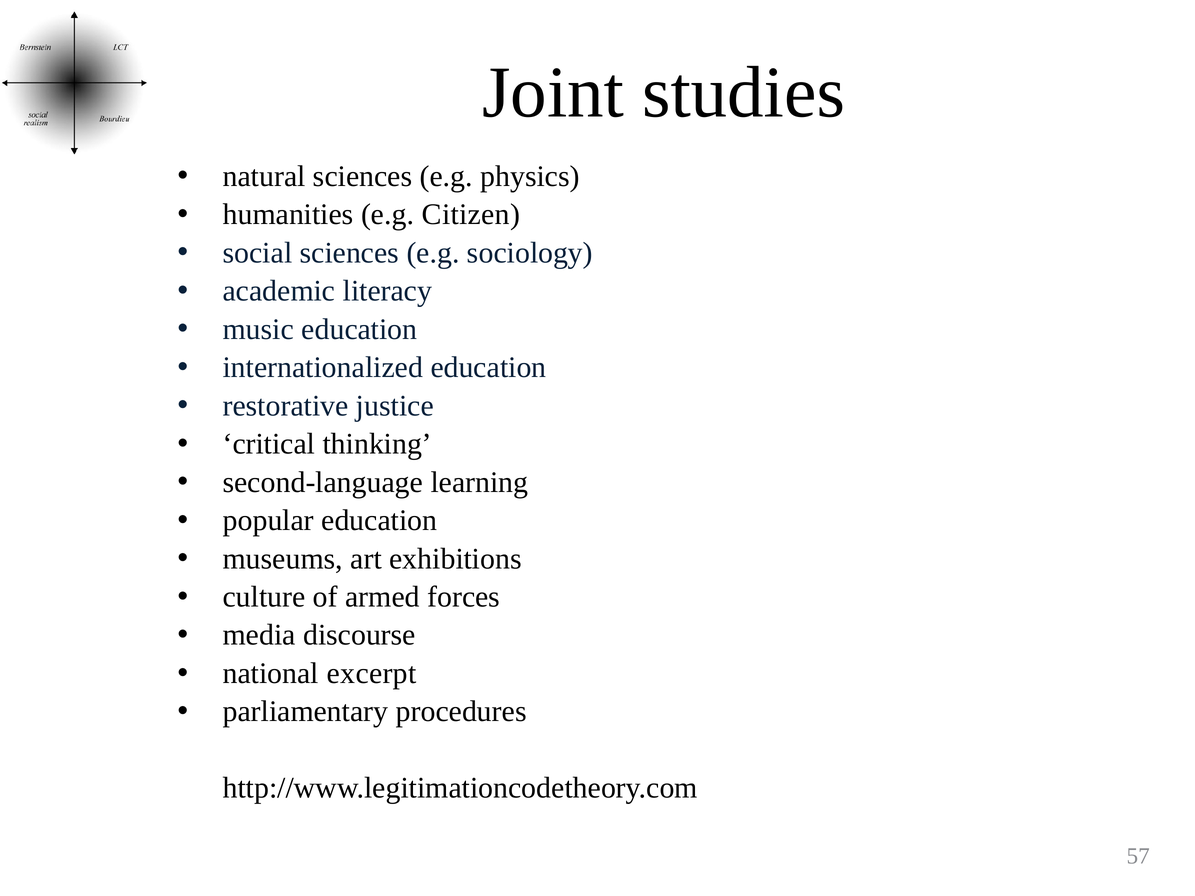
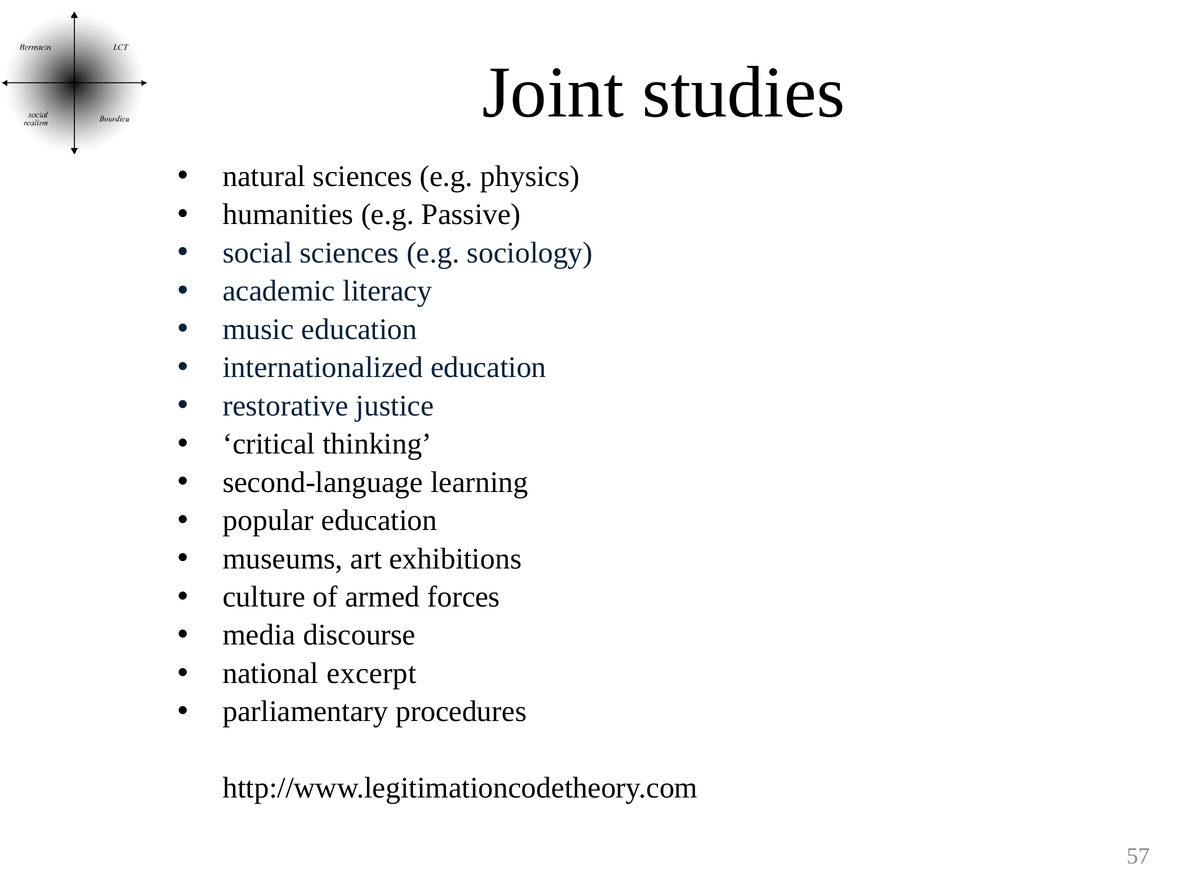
Citizen: Citizen -> Passive
